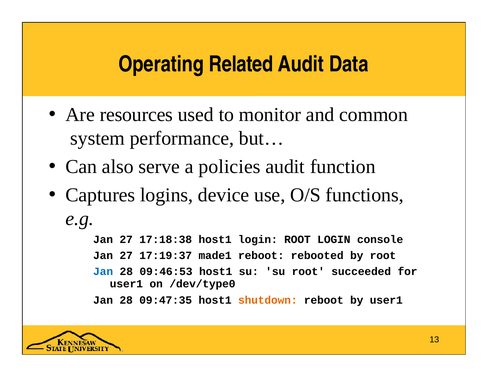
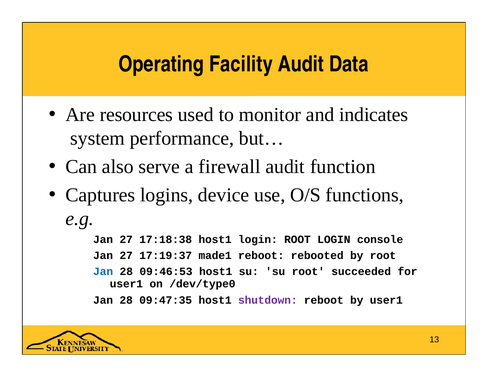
Related: Related -> Facility
common: common -> indicates
policies: policies -> firewall
shutdown colour: orange -> purple
